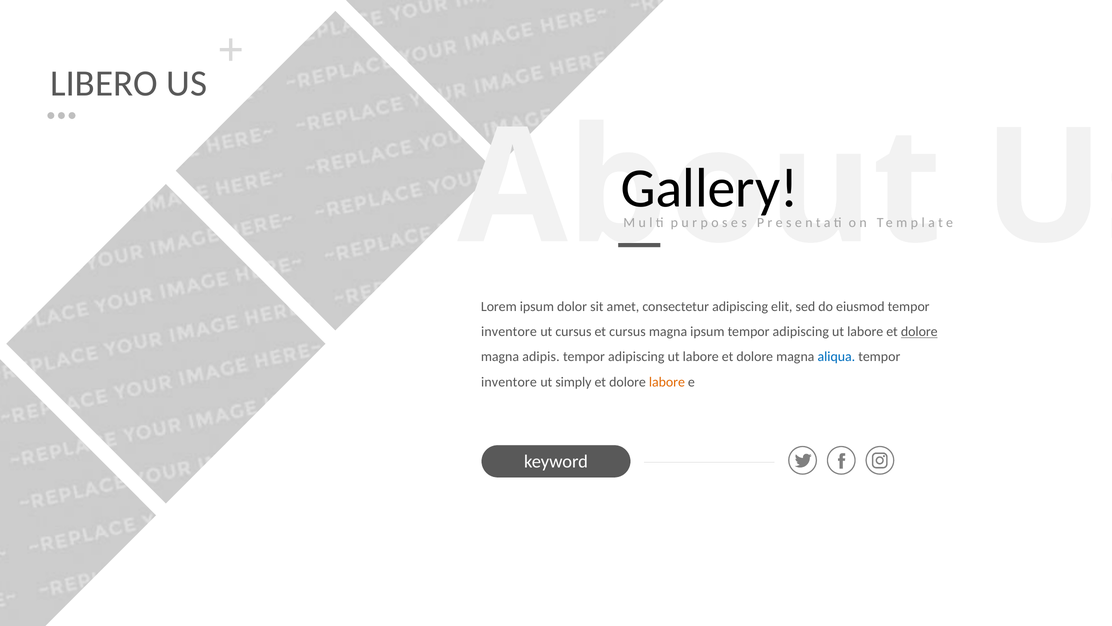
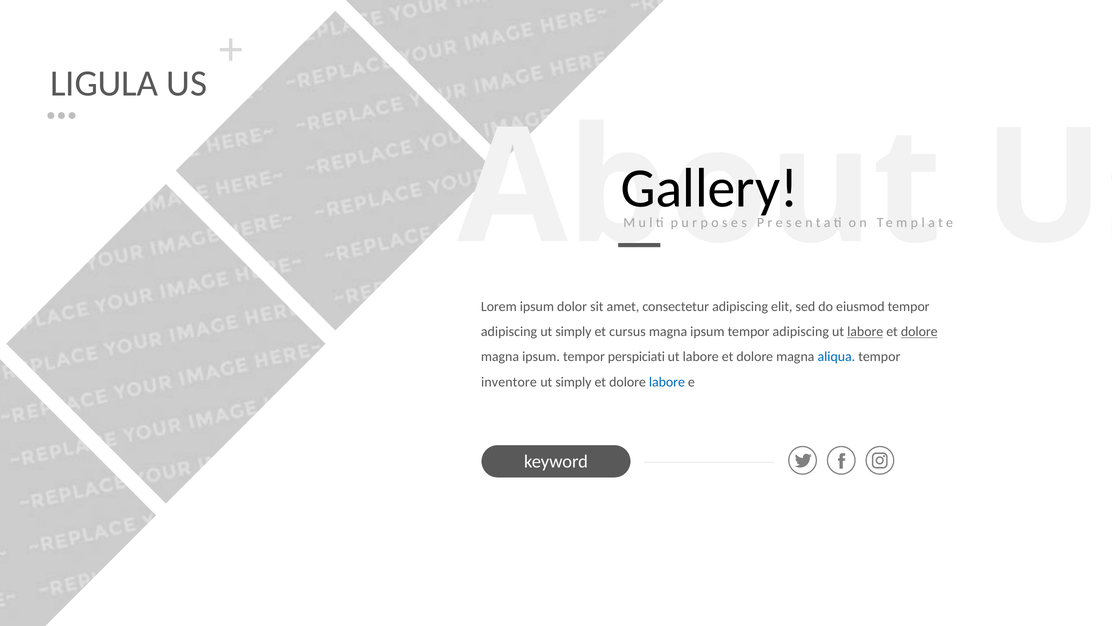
LIBERO: LIBERO -> LIGULA
inventore at (509, 332): inventore -> adipiscing
cursus at (573, 332): cursus -> simply
labore at (865, 332) underline: none -> present
adipis at (541, 357): adipis -> ipsum
adipiscing at (636, 357): adipiscing -> perspiciati
labore at (667, 382) colour: orange -> blue
